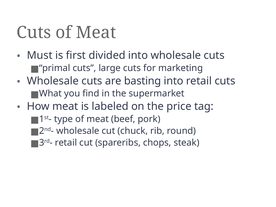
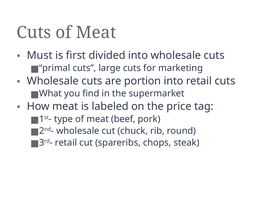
basting: basting -> portion
